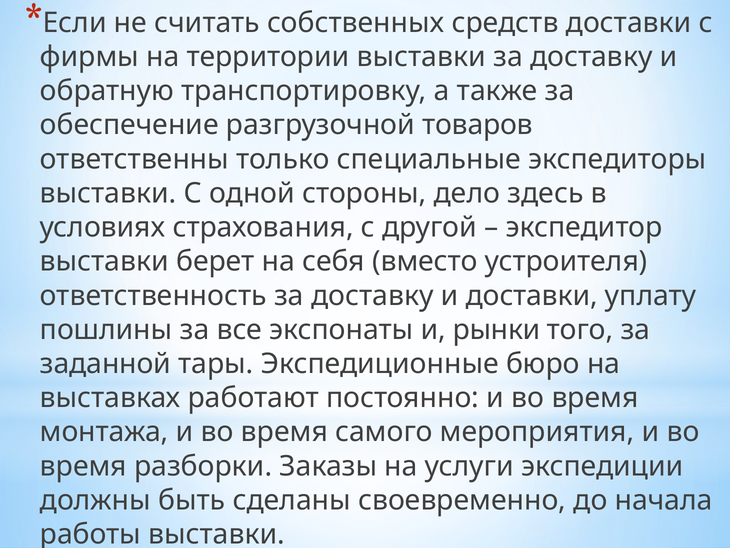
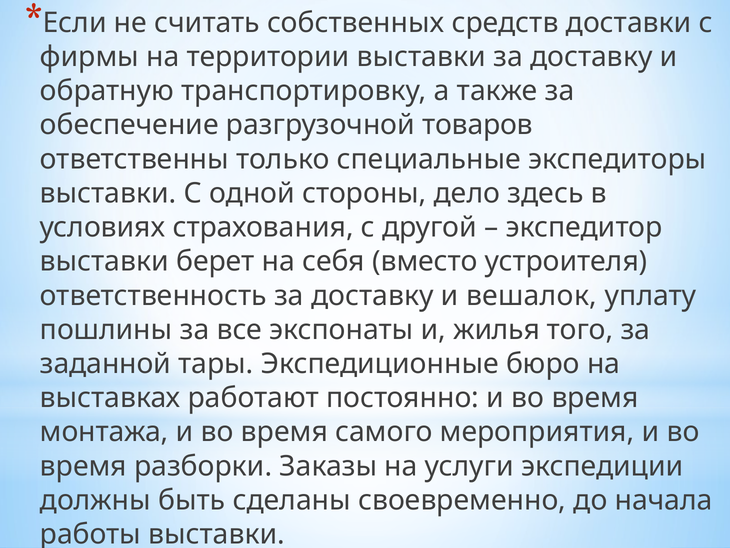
и доставки: доставки -> вешалок
рынки: рынки -> жилья
